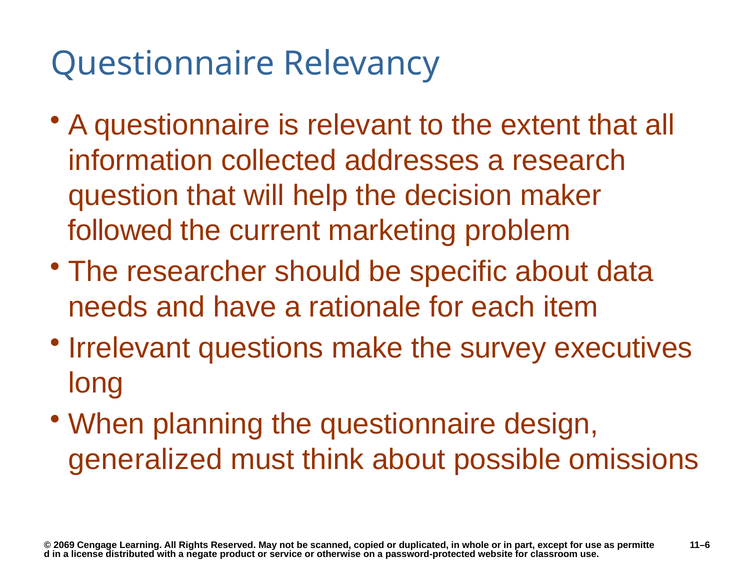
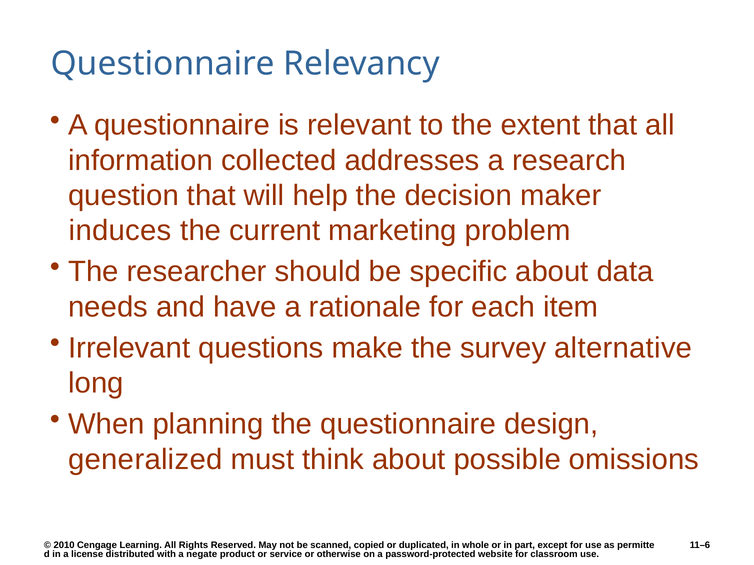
followed: followed -> induces
executives: executives -> alternative
2069: 2069 -> 2010
